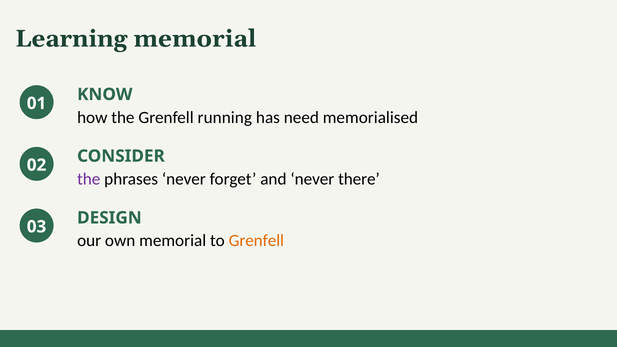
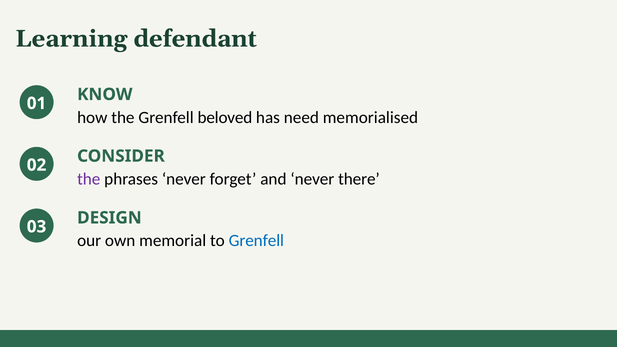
Learning memorial: memorial -> defendant
running: running -> beloved
Grenfell at (256, 241) colour: orange -> blue
